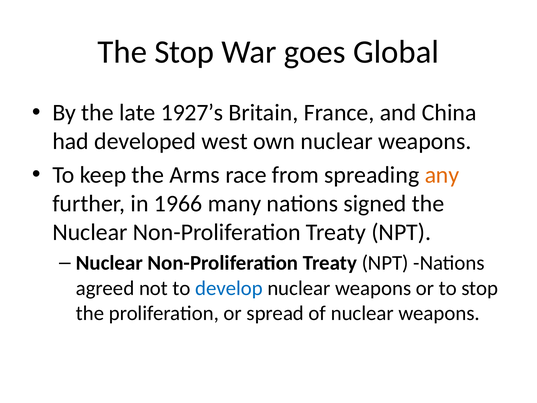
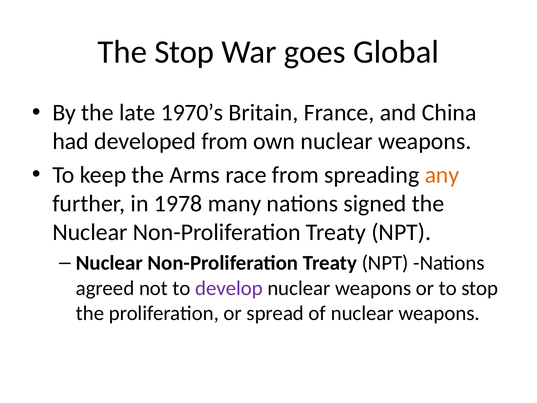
1927’s: 1927’s -> 1970’s
developed west: west -> from
1966: 1966 -> 1978
develop colour: blue -> purple
